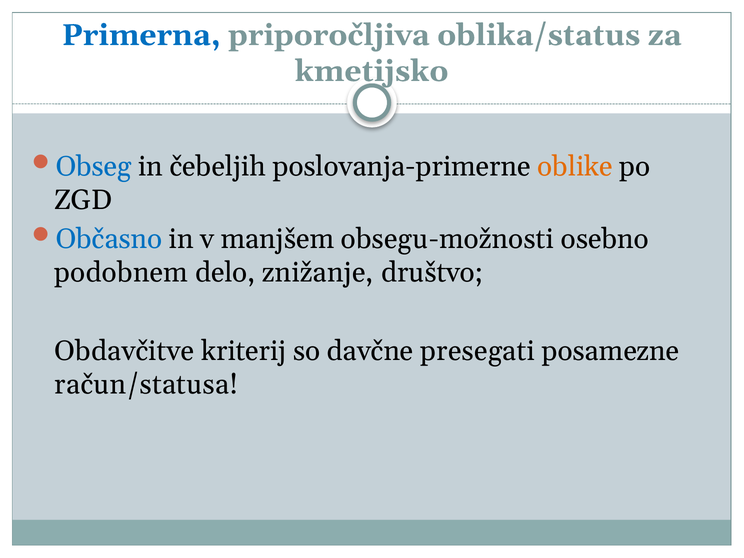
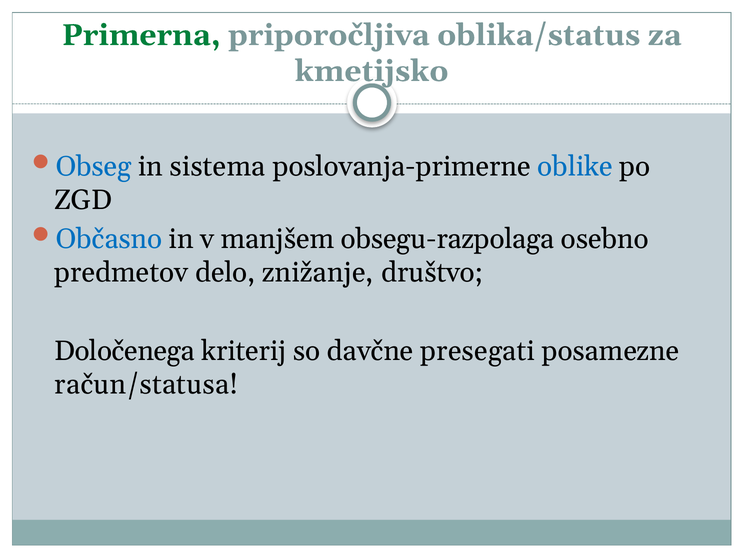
Primerna colour: blue -> green
čebeljih: čebeljih -> sistema
oblike colour: orange -> blue
obsegu-možnosti: obsegu-možnosti -> obsegu-razpolaga
podobnem: podobnem -> predmetov
Obdavčitve: Obdavčitve -> Določenega
